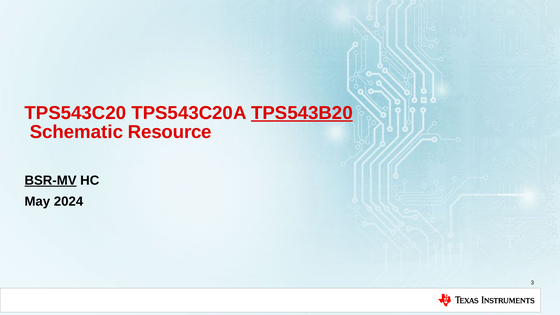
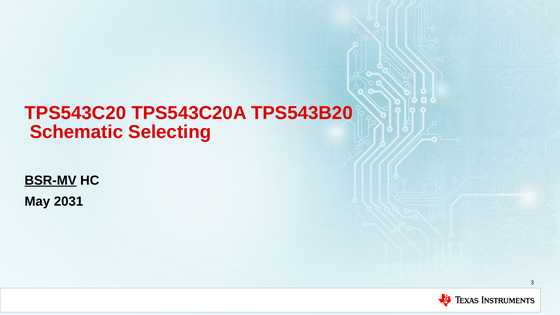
TPS543B20 underline: present -> none
Resource: Resource -> Selecting
2024: 2024 -> 2031
